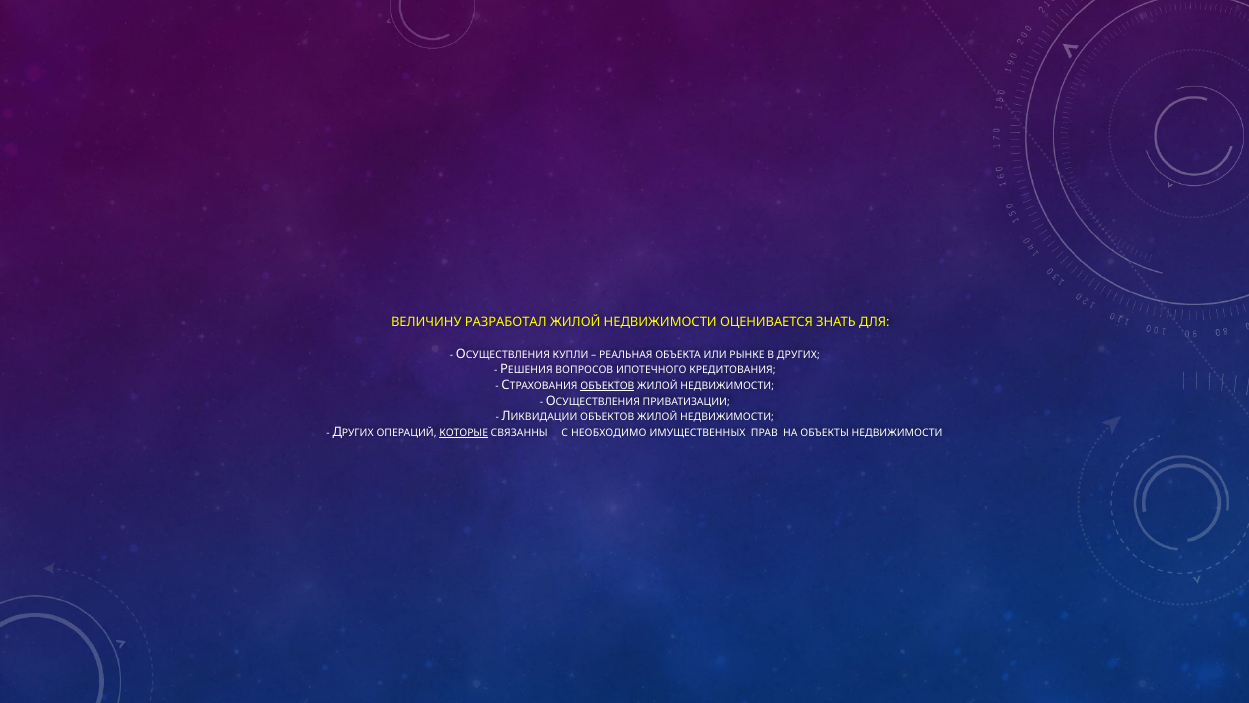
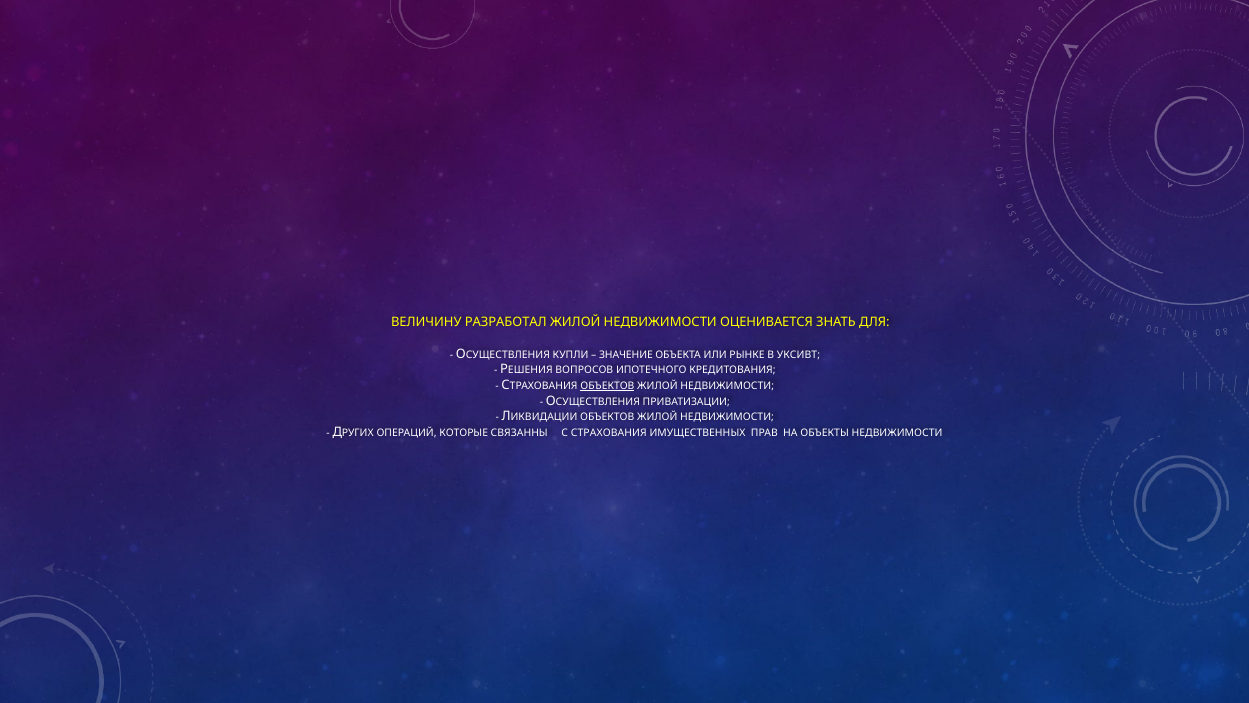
РЕАЛЬНАЯ: РЕАЛЬНАЯ -> ЗНАЧЕНИЕ
В ДРУГИХ: ДРУГИХ -> УКСИВТ
КОТОРЫЕ underline: present -> none
С НЕОБХОДИМО: НЕОБХОДИМО -> СТРАХОВАНИЯ
